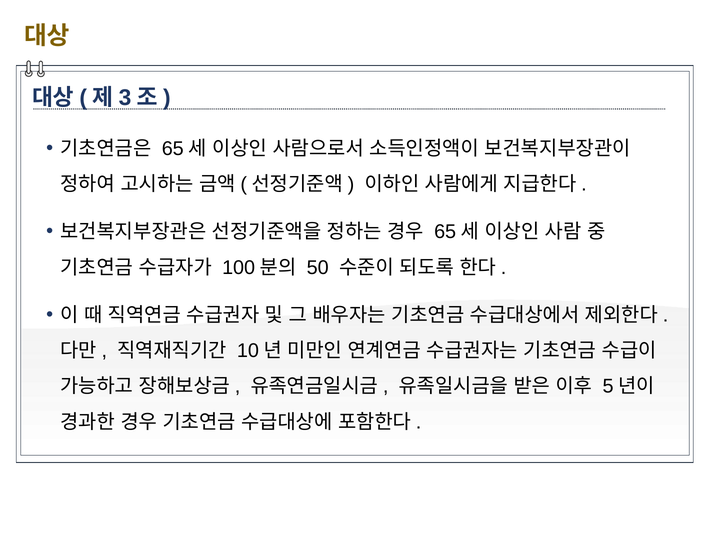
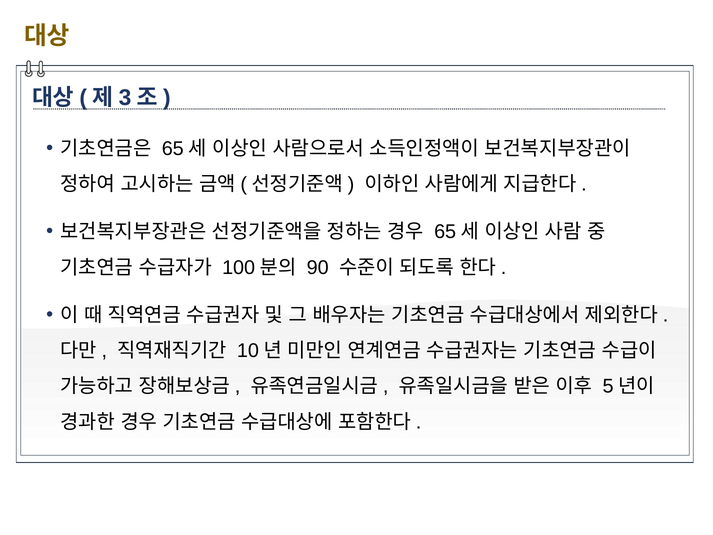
50: 50 -> 90
